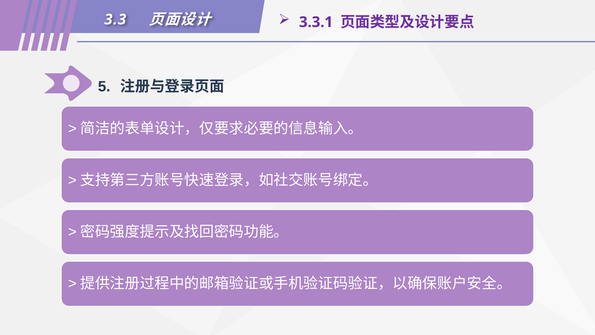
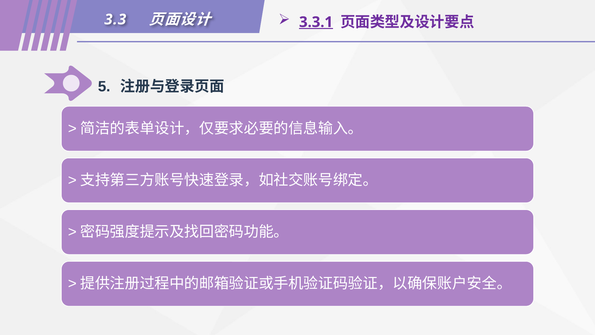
3.3.1 underline: none -> present
